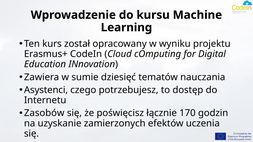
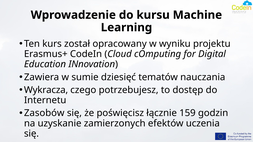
Asystenci: Asystenci -> Wykracza
170: 170 -> 159
